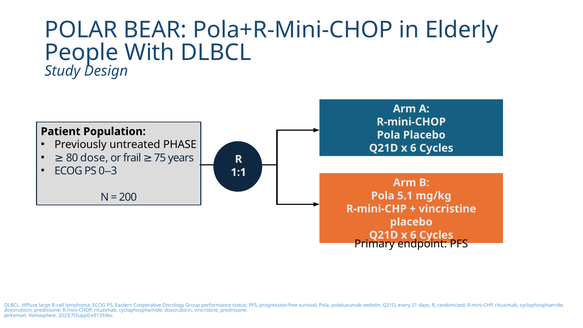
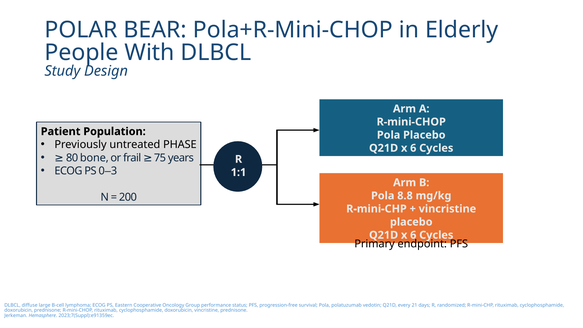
dose: dose -> bone
5.1: 5.1 -> 8.8
